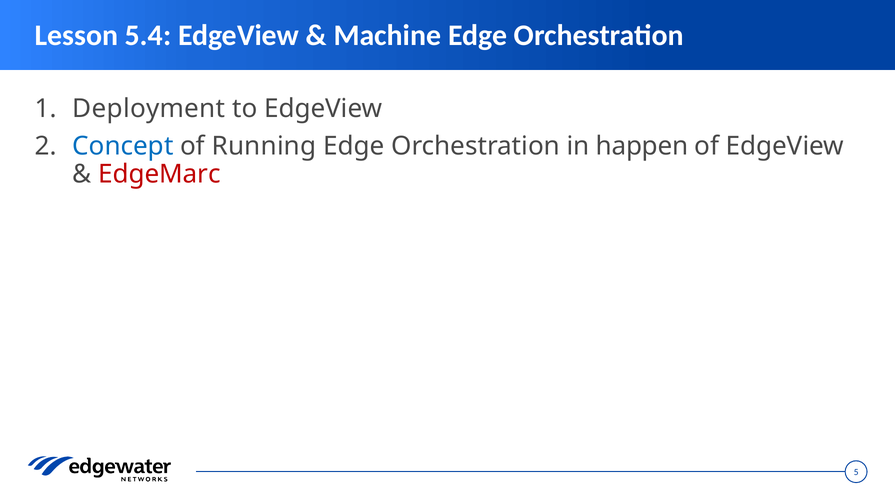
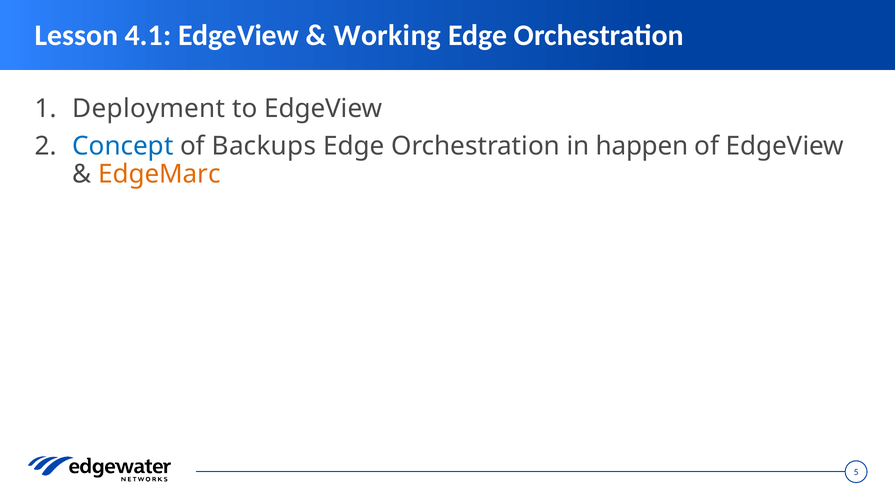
5.4: 5.4 -> 4.1
Machine: Machine -> Working
Running: Running -> Backups
EdgeMarc colour: red -> orange
